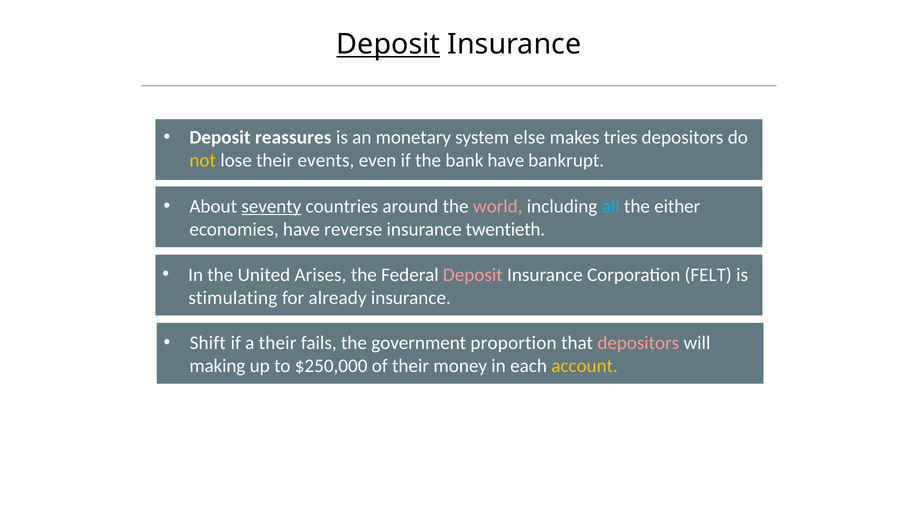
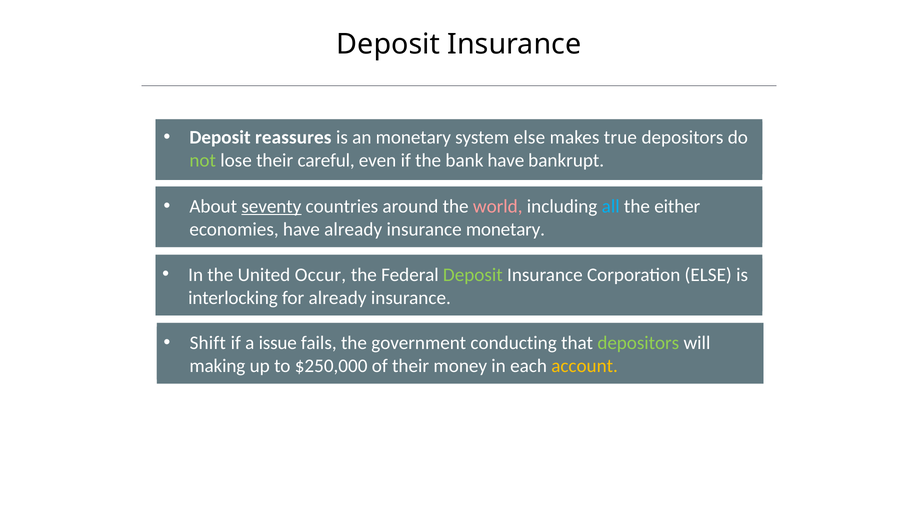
Deposit at (388, 44) underline: present -> none
tries: tries -> true
not colour: yellow -> light green
events: events -> careful
have reverse: reverse -> already
insurance twentieth: twentieth -> monetary
Arises: Arises -> Occur
Deposit at (473, 274) colour: pink -> light green
Corporation FELT: FELT -> ELSE
stimulating: stimulating -> interlocking
a their: their -> issue
proportion: proportion -> conducting
depositors at (638, 342) colour: pink -> light green
